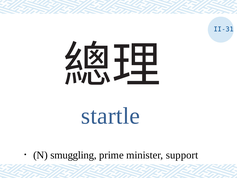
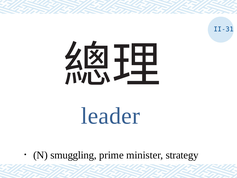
startle: startle -> leader
support: support -> strategy
